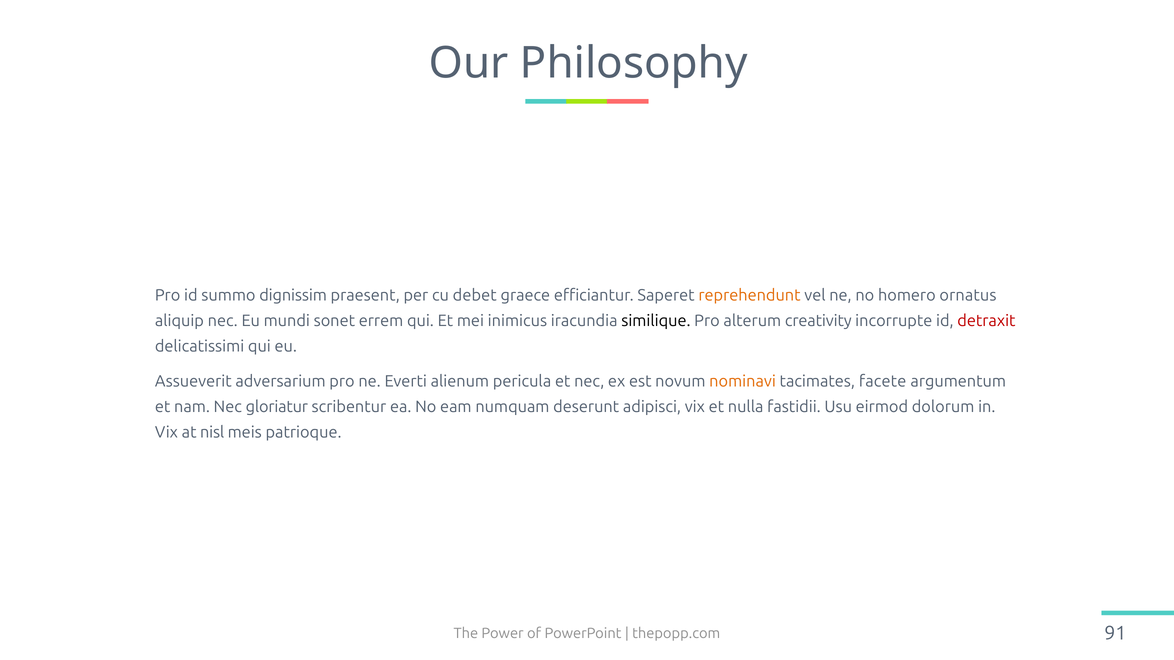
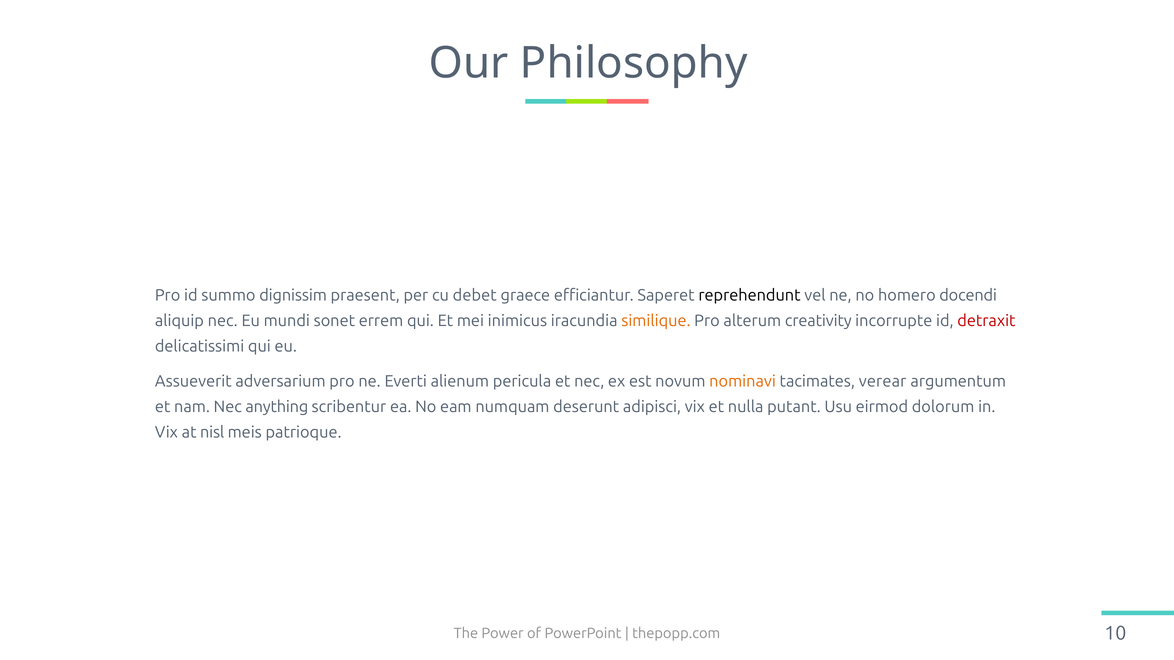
reprehendunt colour: orange -> black
ornatus: ornatus -> docendi
similique colour: black -> orange
facete: facete -> verear
gloriatur: gloriatur -> anything
fastidii: fastidii -> putant
91: 91 -> 10
